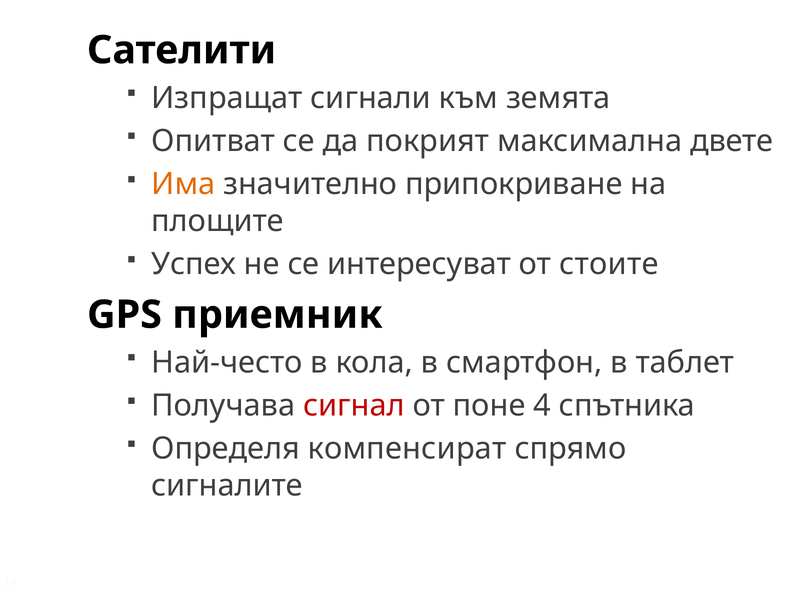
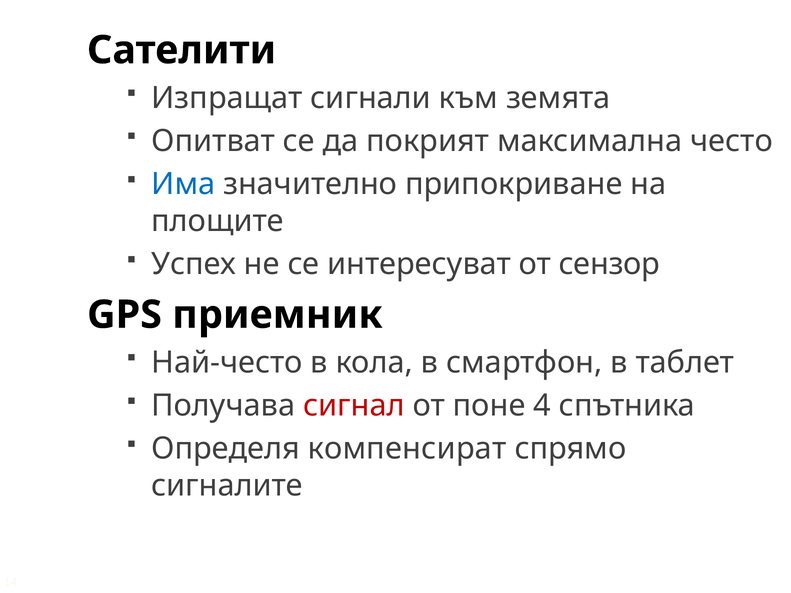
двете: двете -> често
Има colour: orange -> blue
стоите: стоите -> сензор
